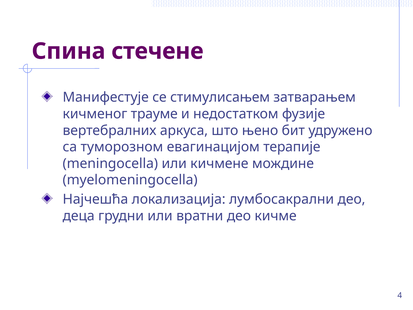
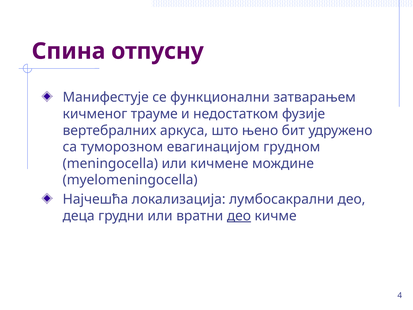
стечене: стечене -> отпусну
стимулисањем: стимулисањем -> функционални
терапије: терапије -> грудном
део at (239, 216) underline: none -> present
